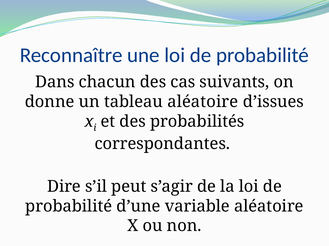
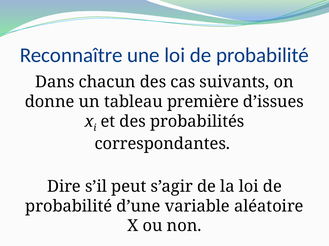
tableau aléatoire: aléatoire -> première
